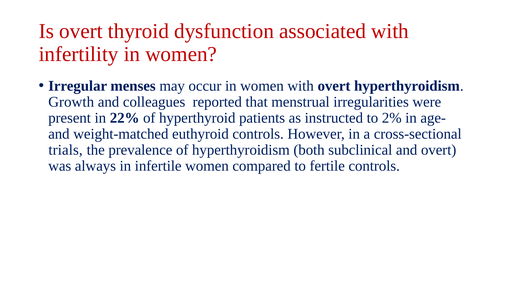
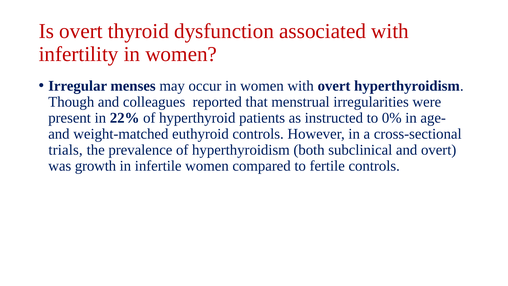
Growth: Growth -> Though
2%: 2% -> 0%
always: always -> growth
